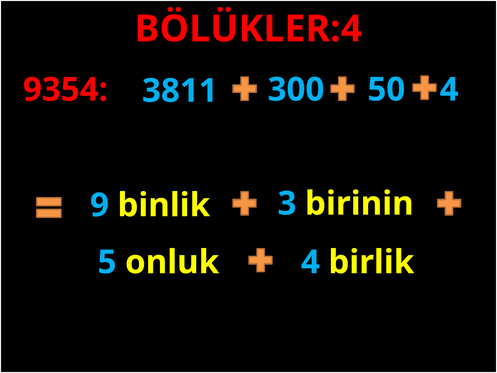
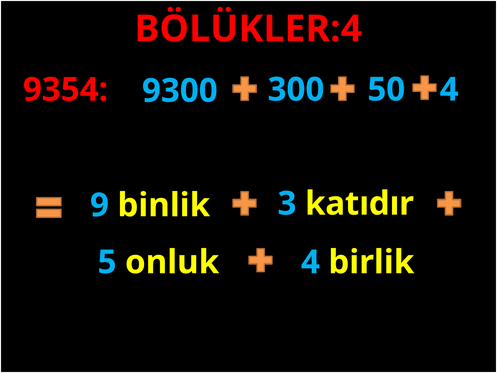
3811: 3811 -> 9300
birinin: birinin -> katıdır
